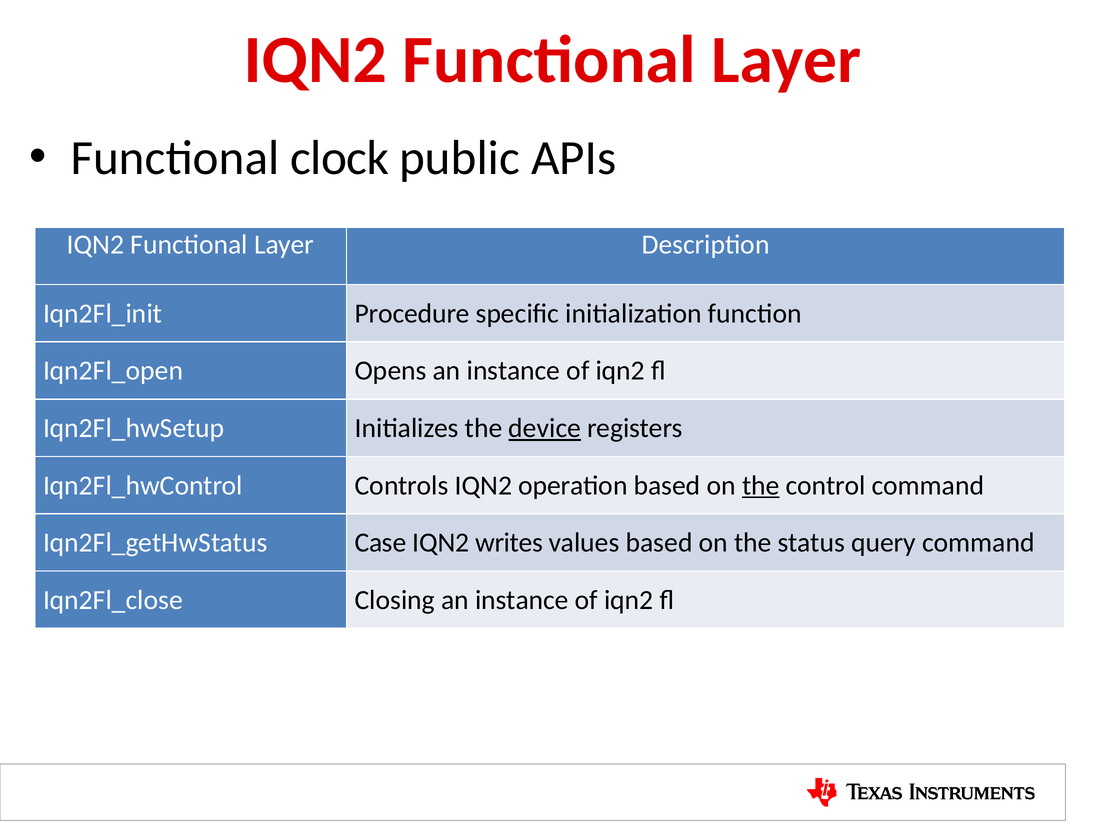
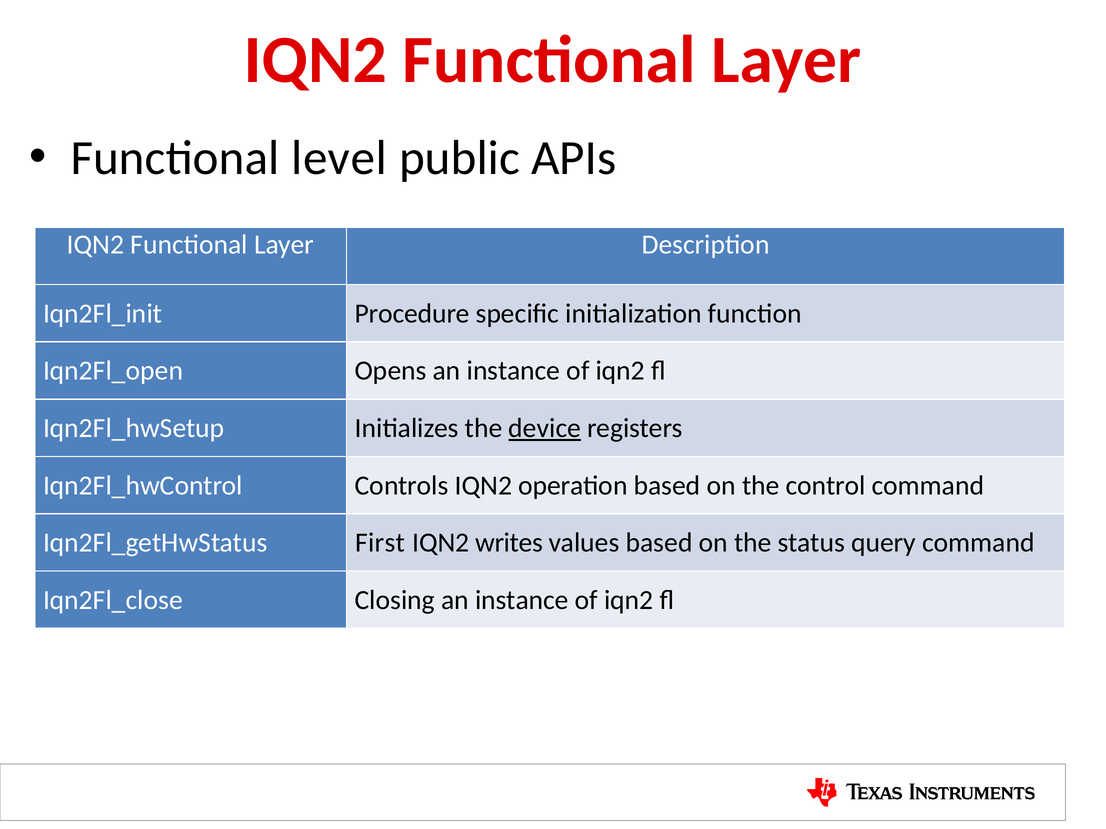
clock: clock -> level
the at (761, 486) underline: present -> none
Case: Case -> First
